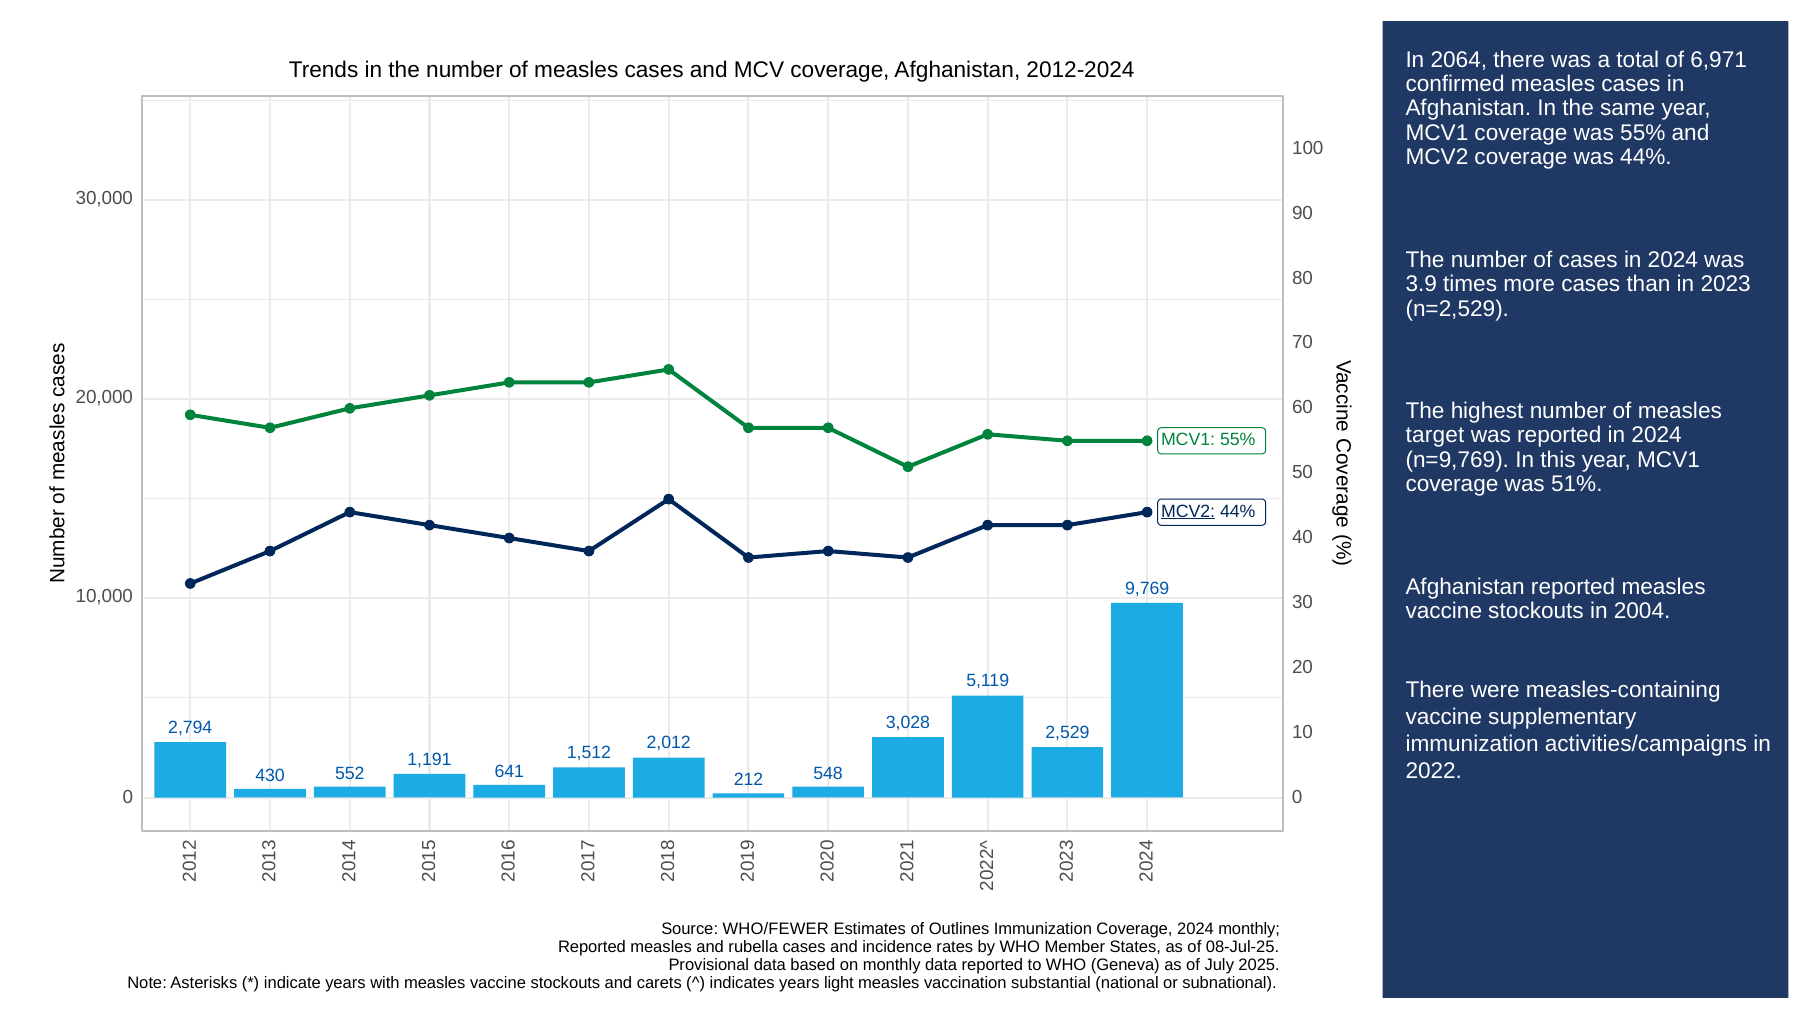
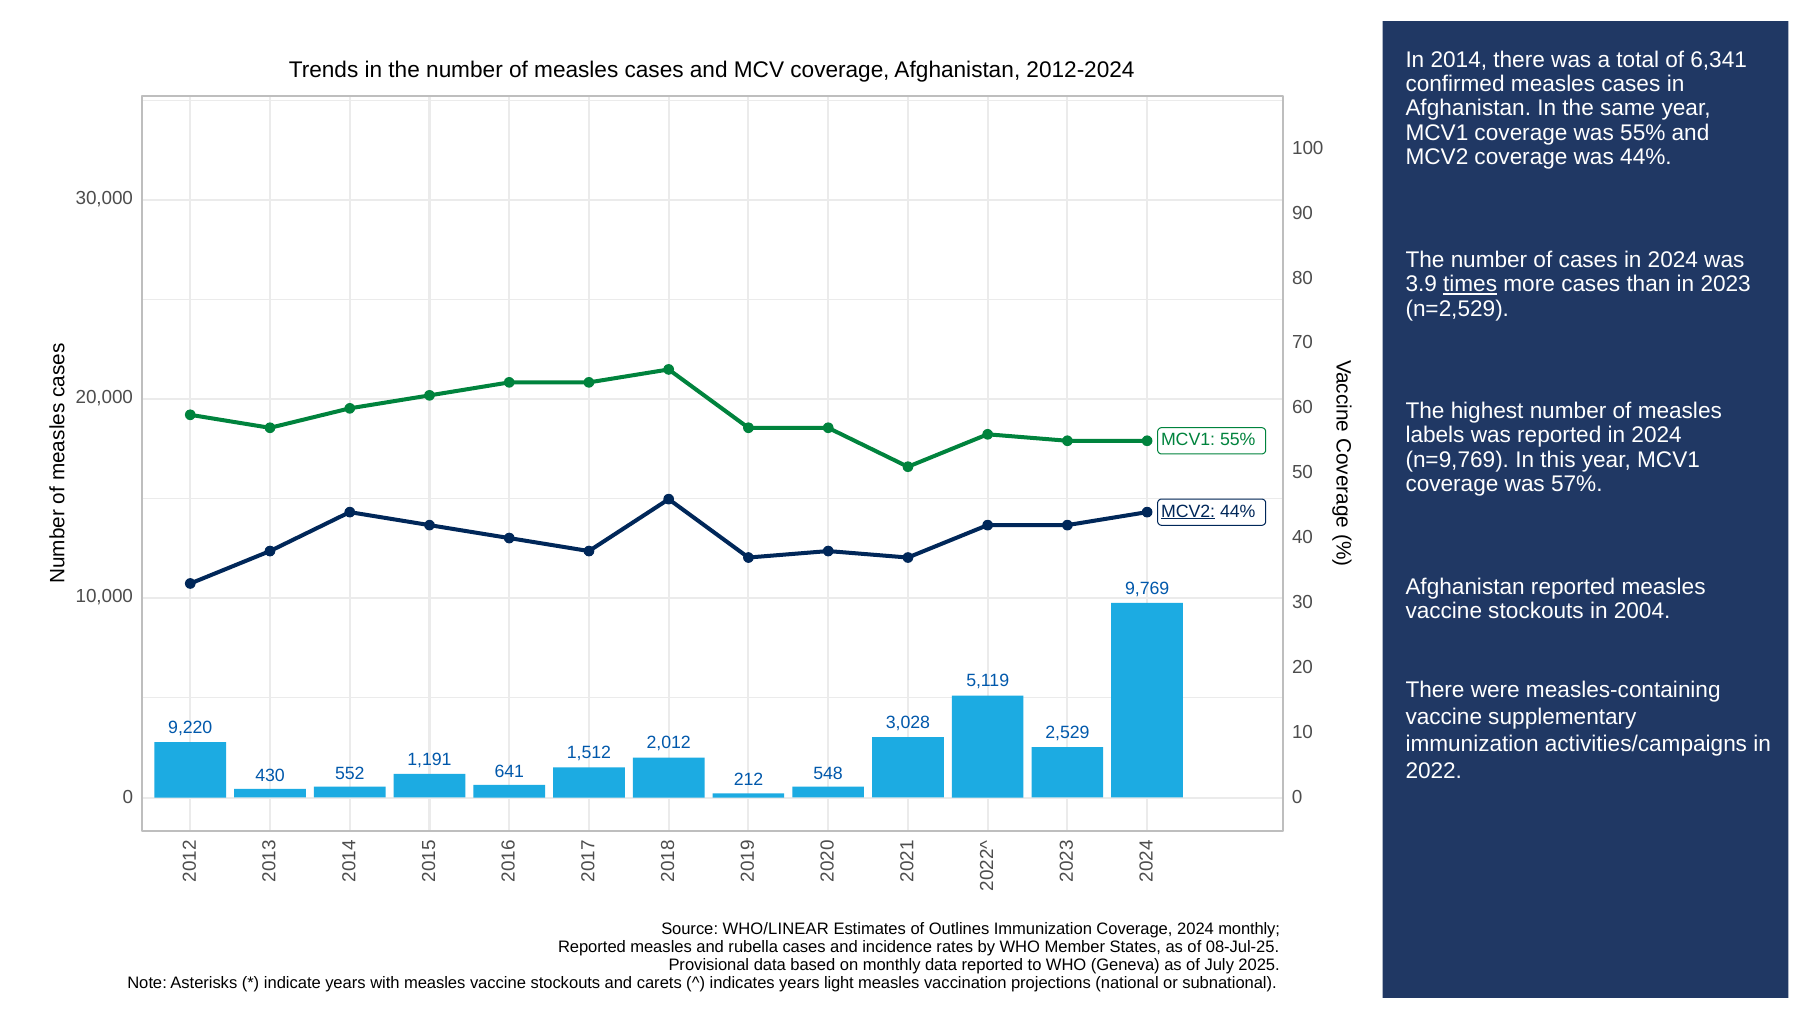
2064: 2064 -> 2014
6,971: 6,971 -> 6,341
times underline: none -> present
target: target -> labels
51%: 51% -> 57%
2,794: 2,794 -> 9,220
WHO/FEWER: WHO/FEWER -> WHO/LINEAR
substantial: substantial -> projections
